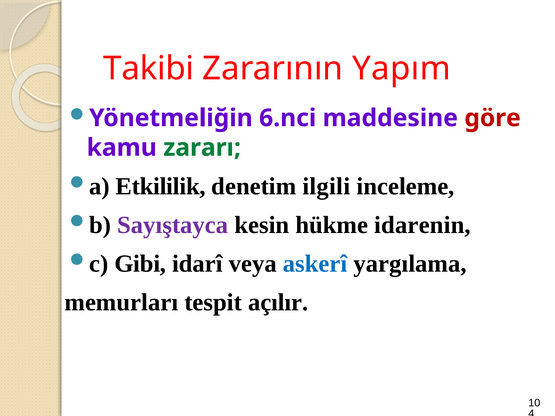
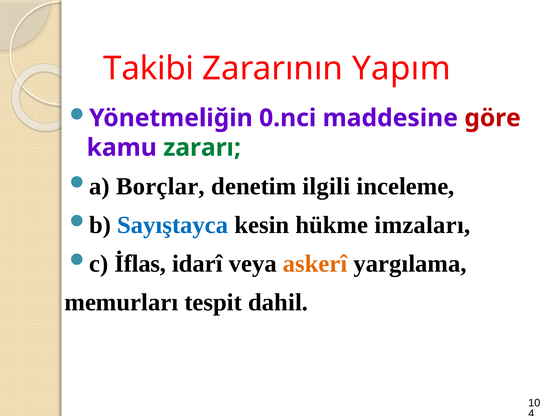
6.nci: 6.nci -> 0.nci
Etkililik: Etkililik -> Borçlar
Sayıştayca colour: purple -> blue
idarenin: idarenin -> imzaları
Gibi: Gibi -> İflas
askerî colour: blue -> orange
açılır: açılır -> dahil
